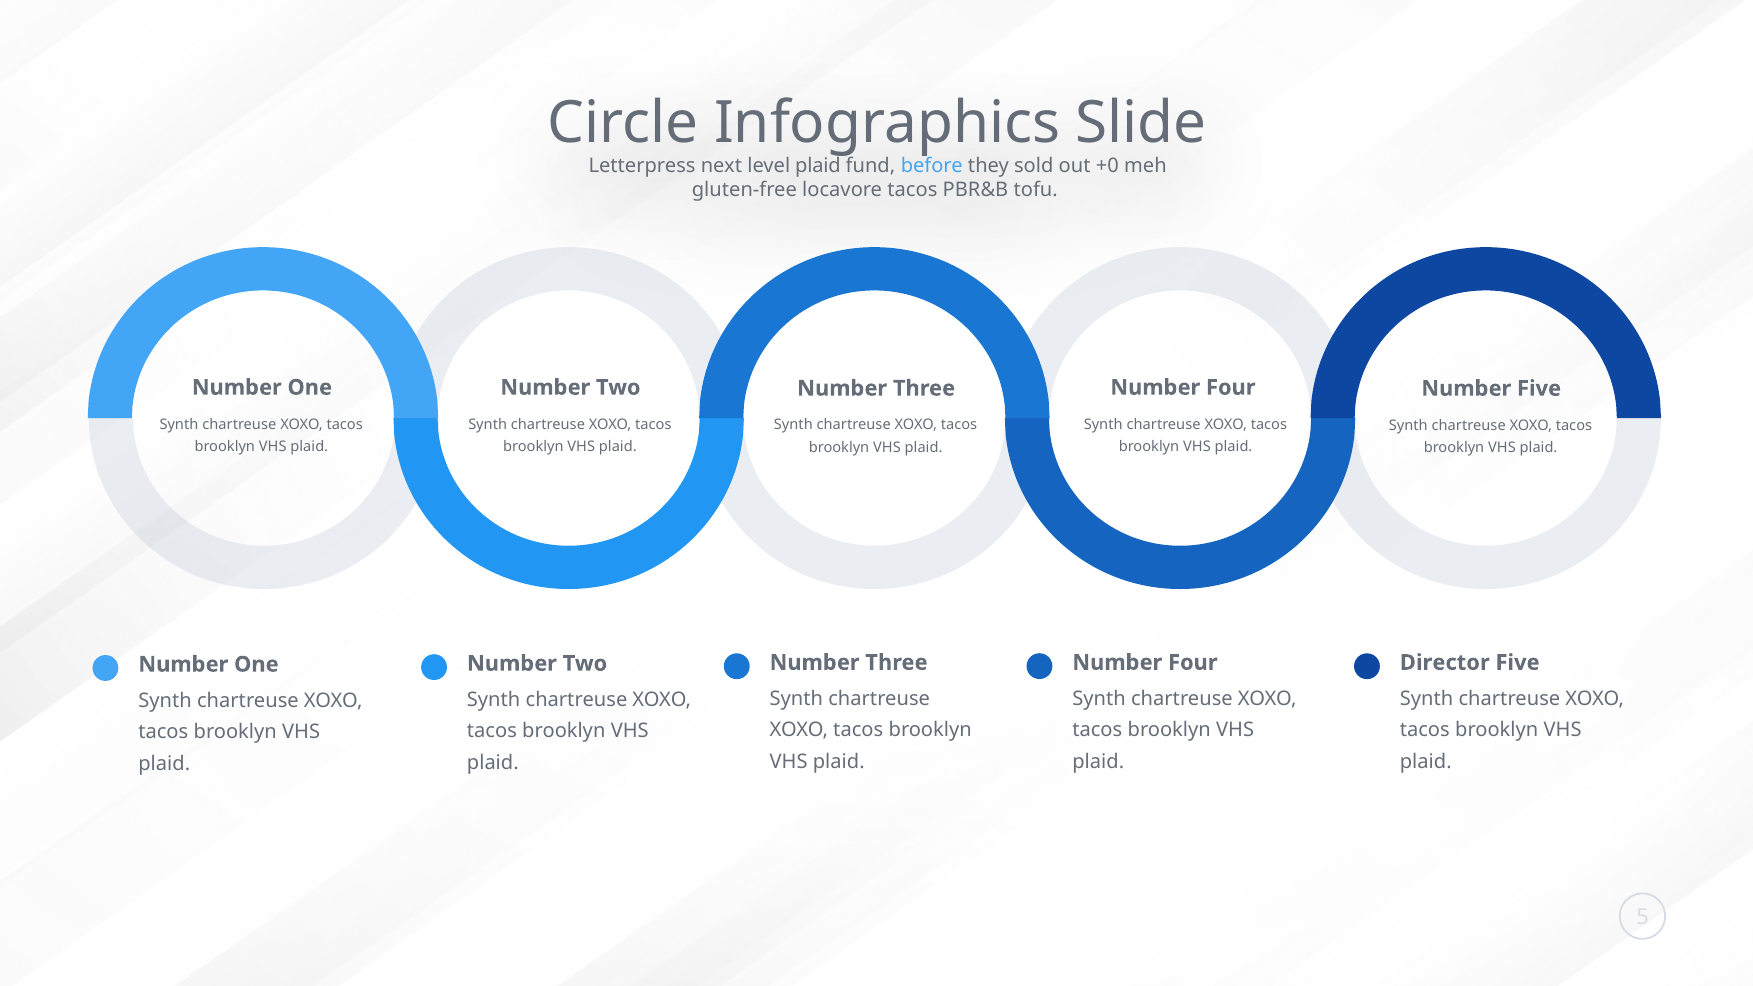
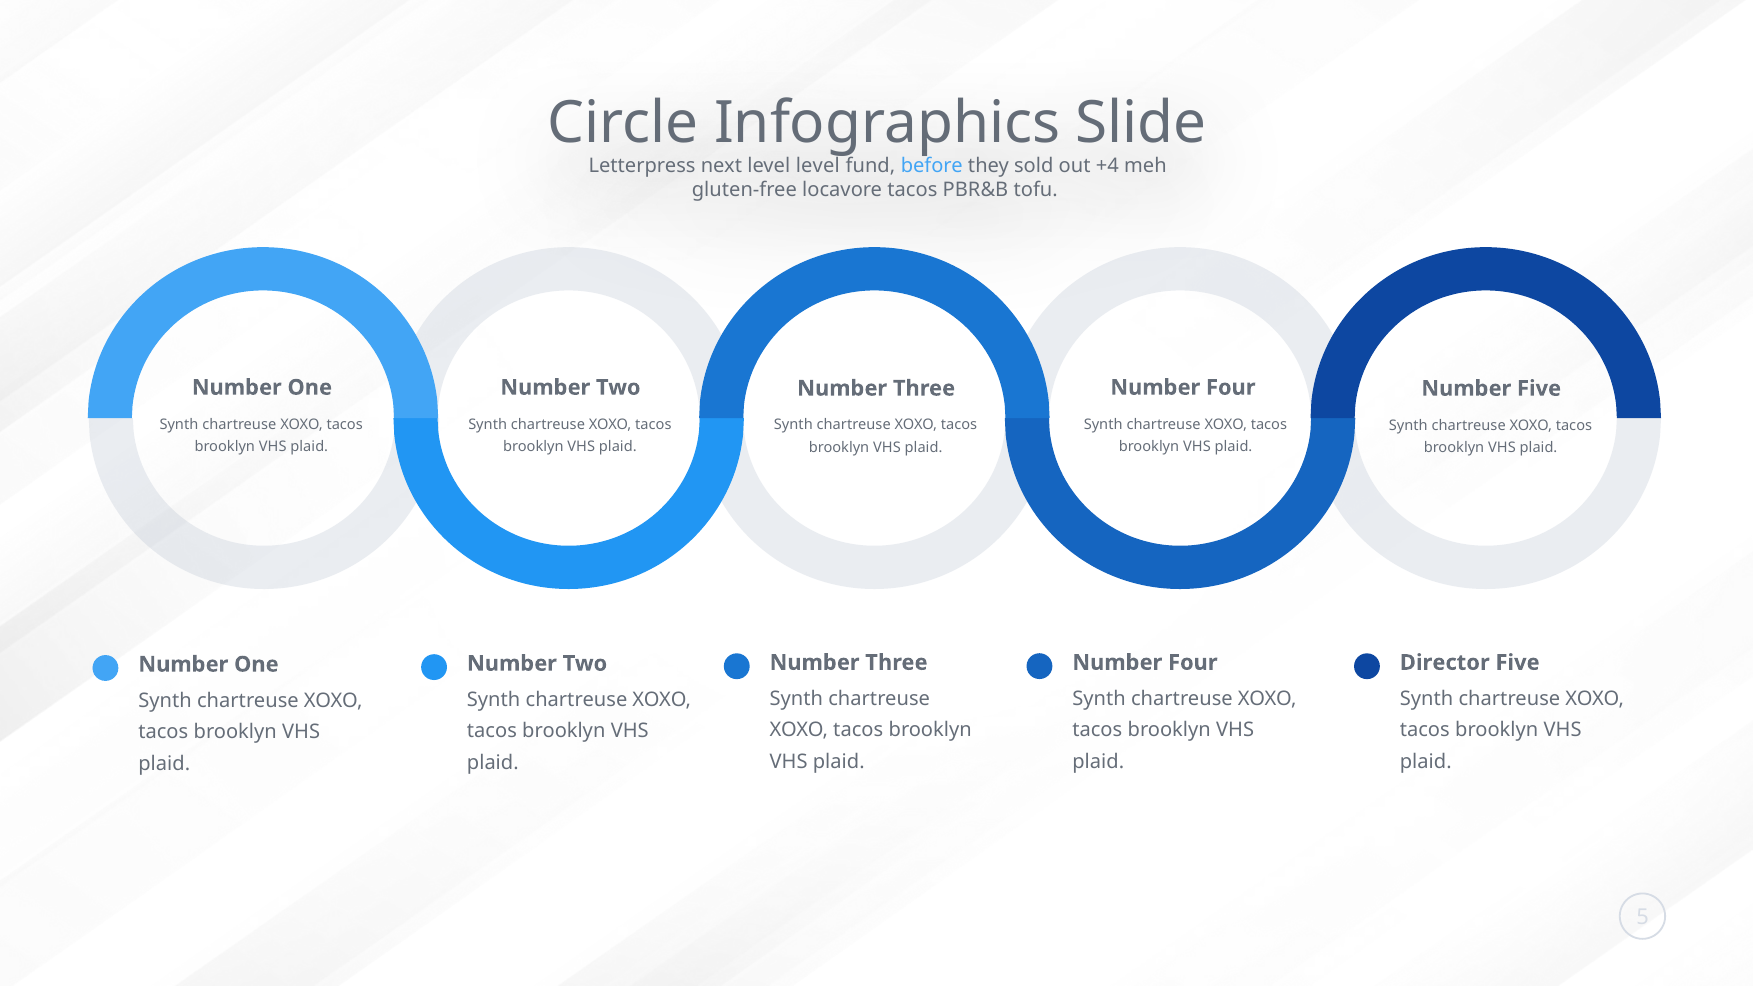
level plaid: plaid -> level
+0: +0 -> +4
